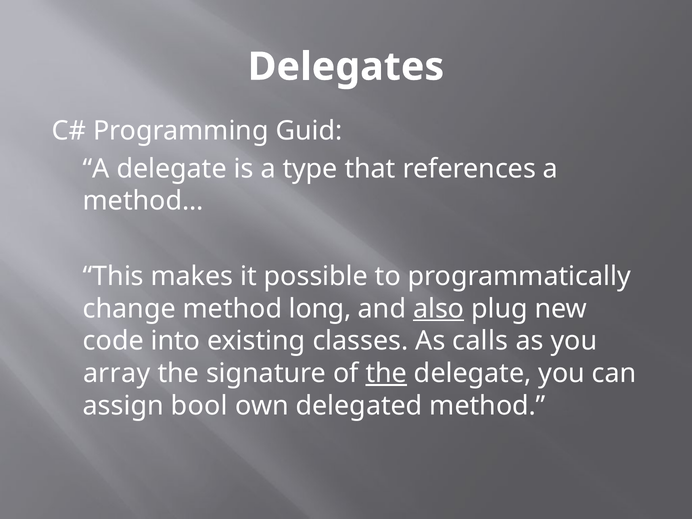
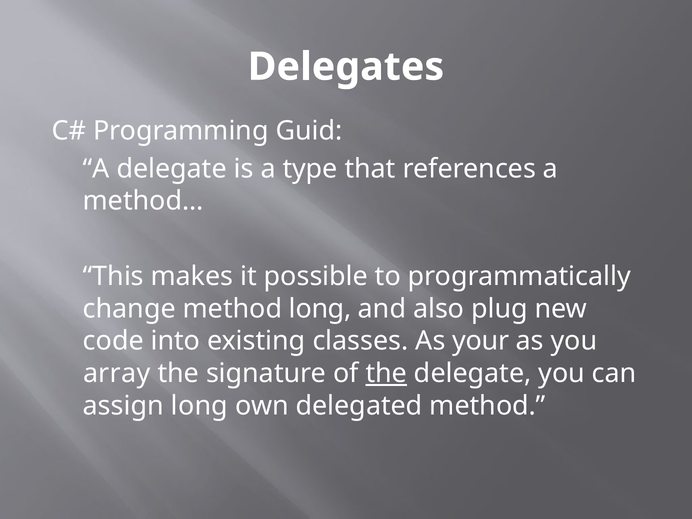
also underline: present -> none
calls: calls -> your
assign bool: bool -> long
